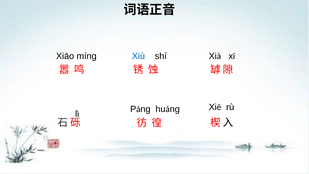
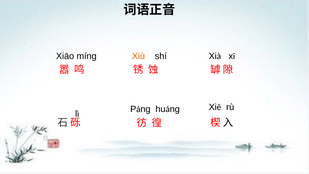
Xiù colour: blue -> orange
